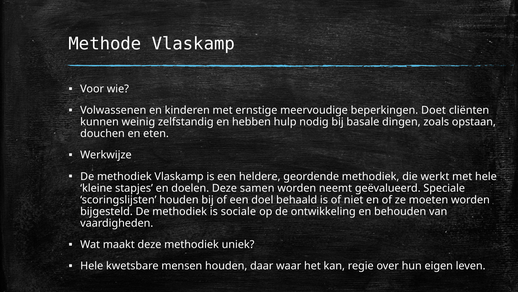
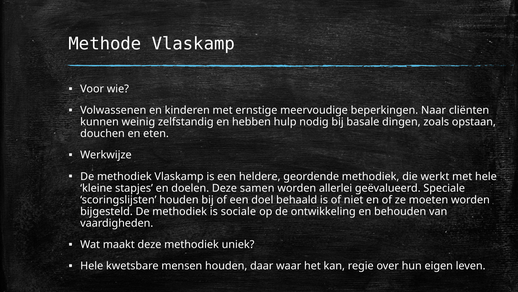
Doet: Doet -> Naar
neemt: neemt -> allerlei
